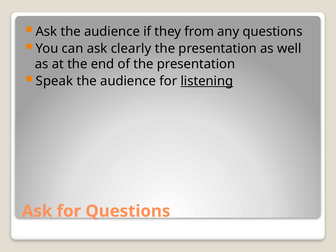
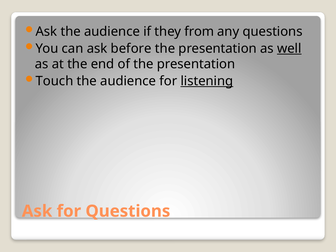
clearly: clearly -> before
well underline: none -> present
Speak: Speak -> Touch
